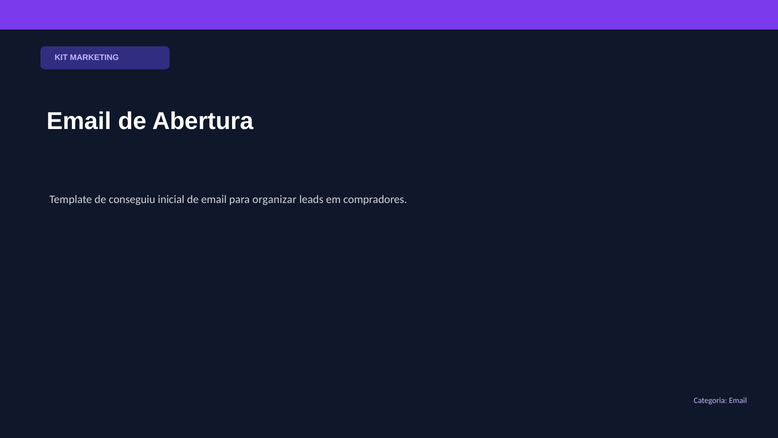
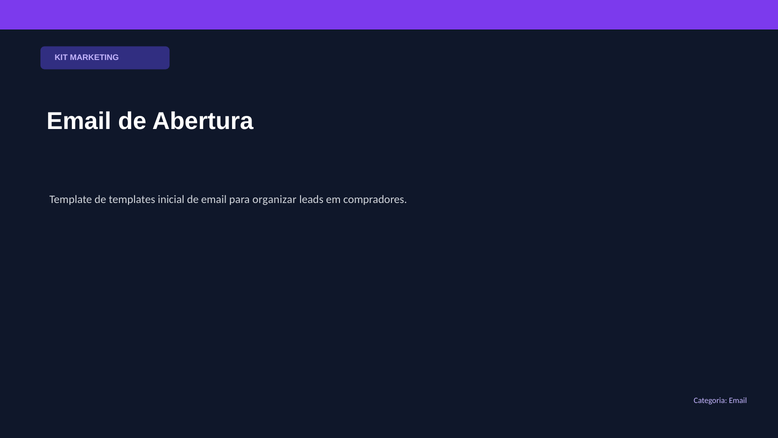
conseguiu: conseguiu -> templates
